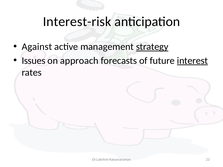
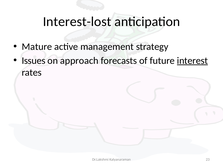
Interest-risk: Interest-risk -> Interest-lost
Against: Against -> Mature
strategy underline: present -> none
